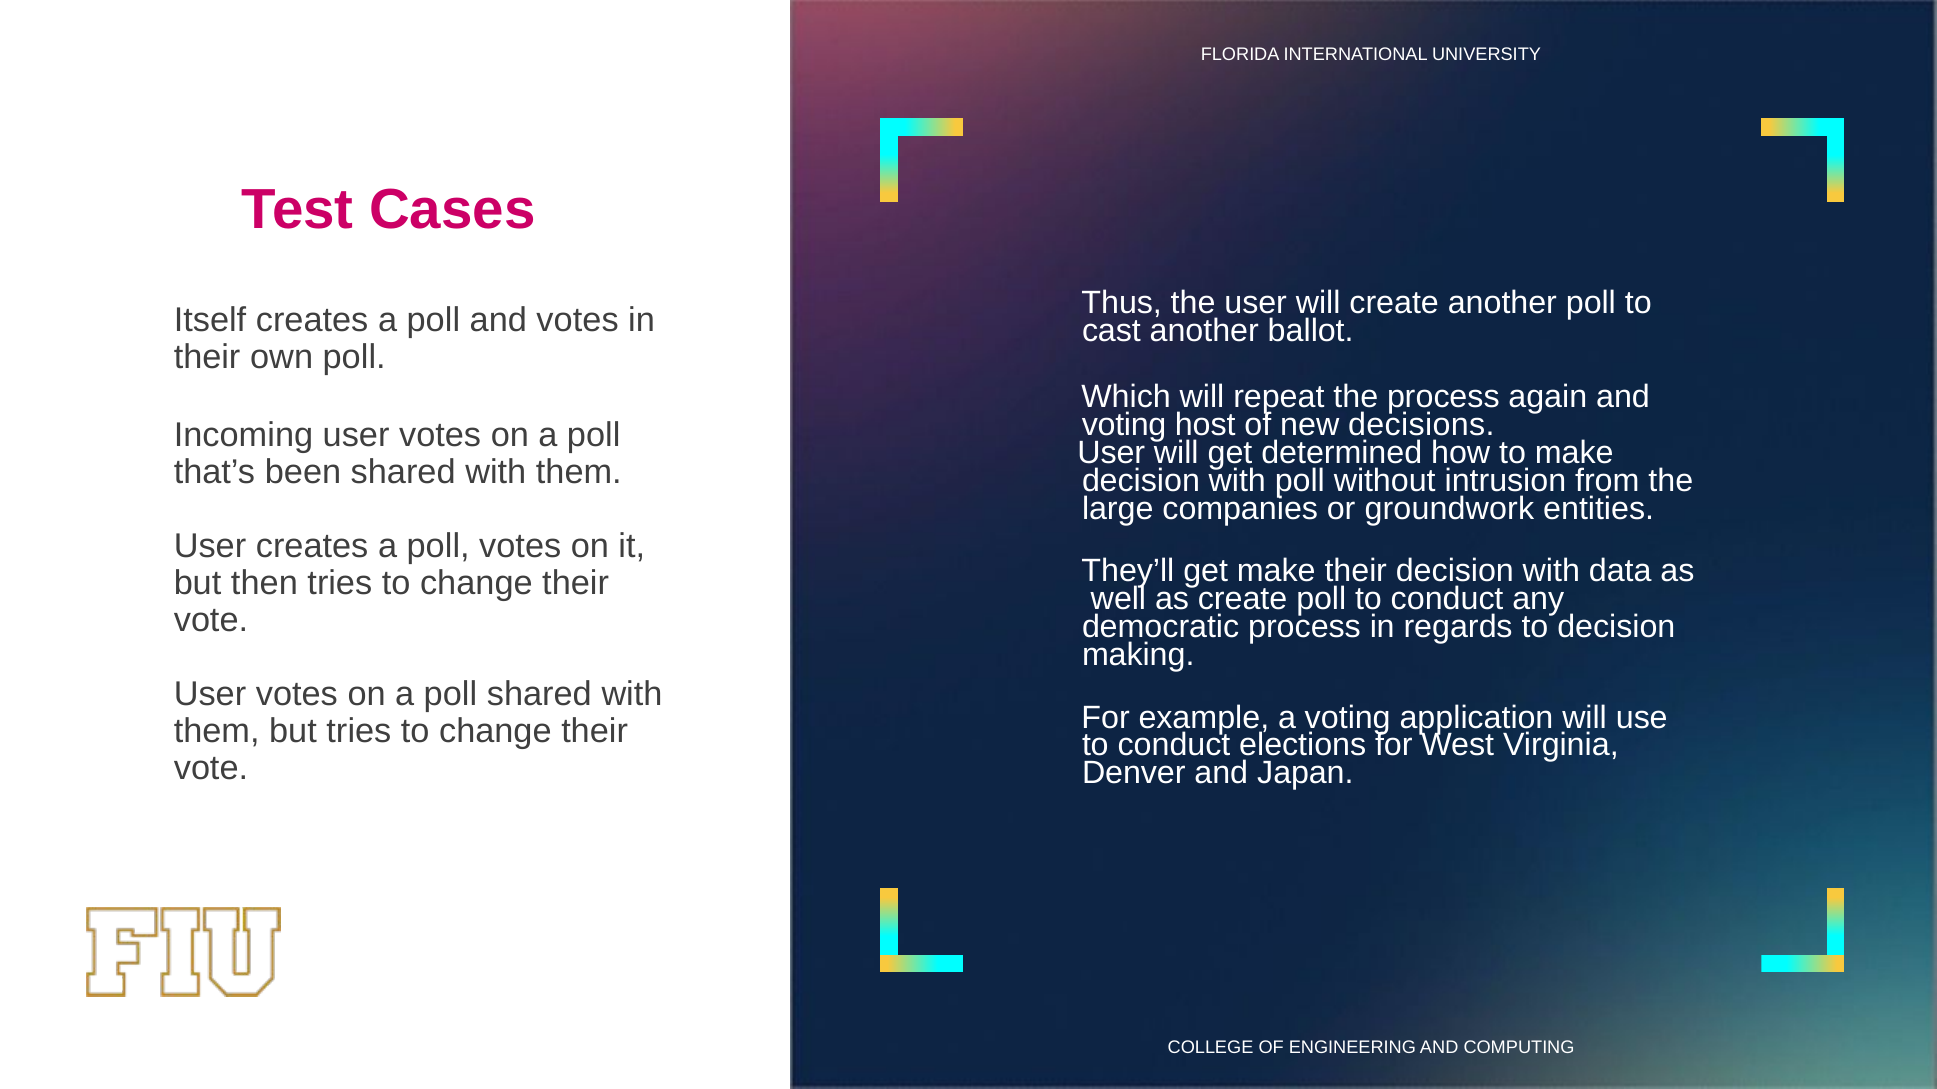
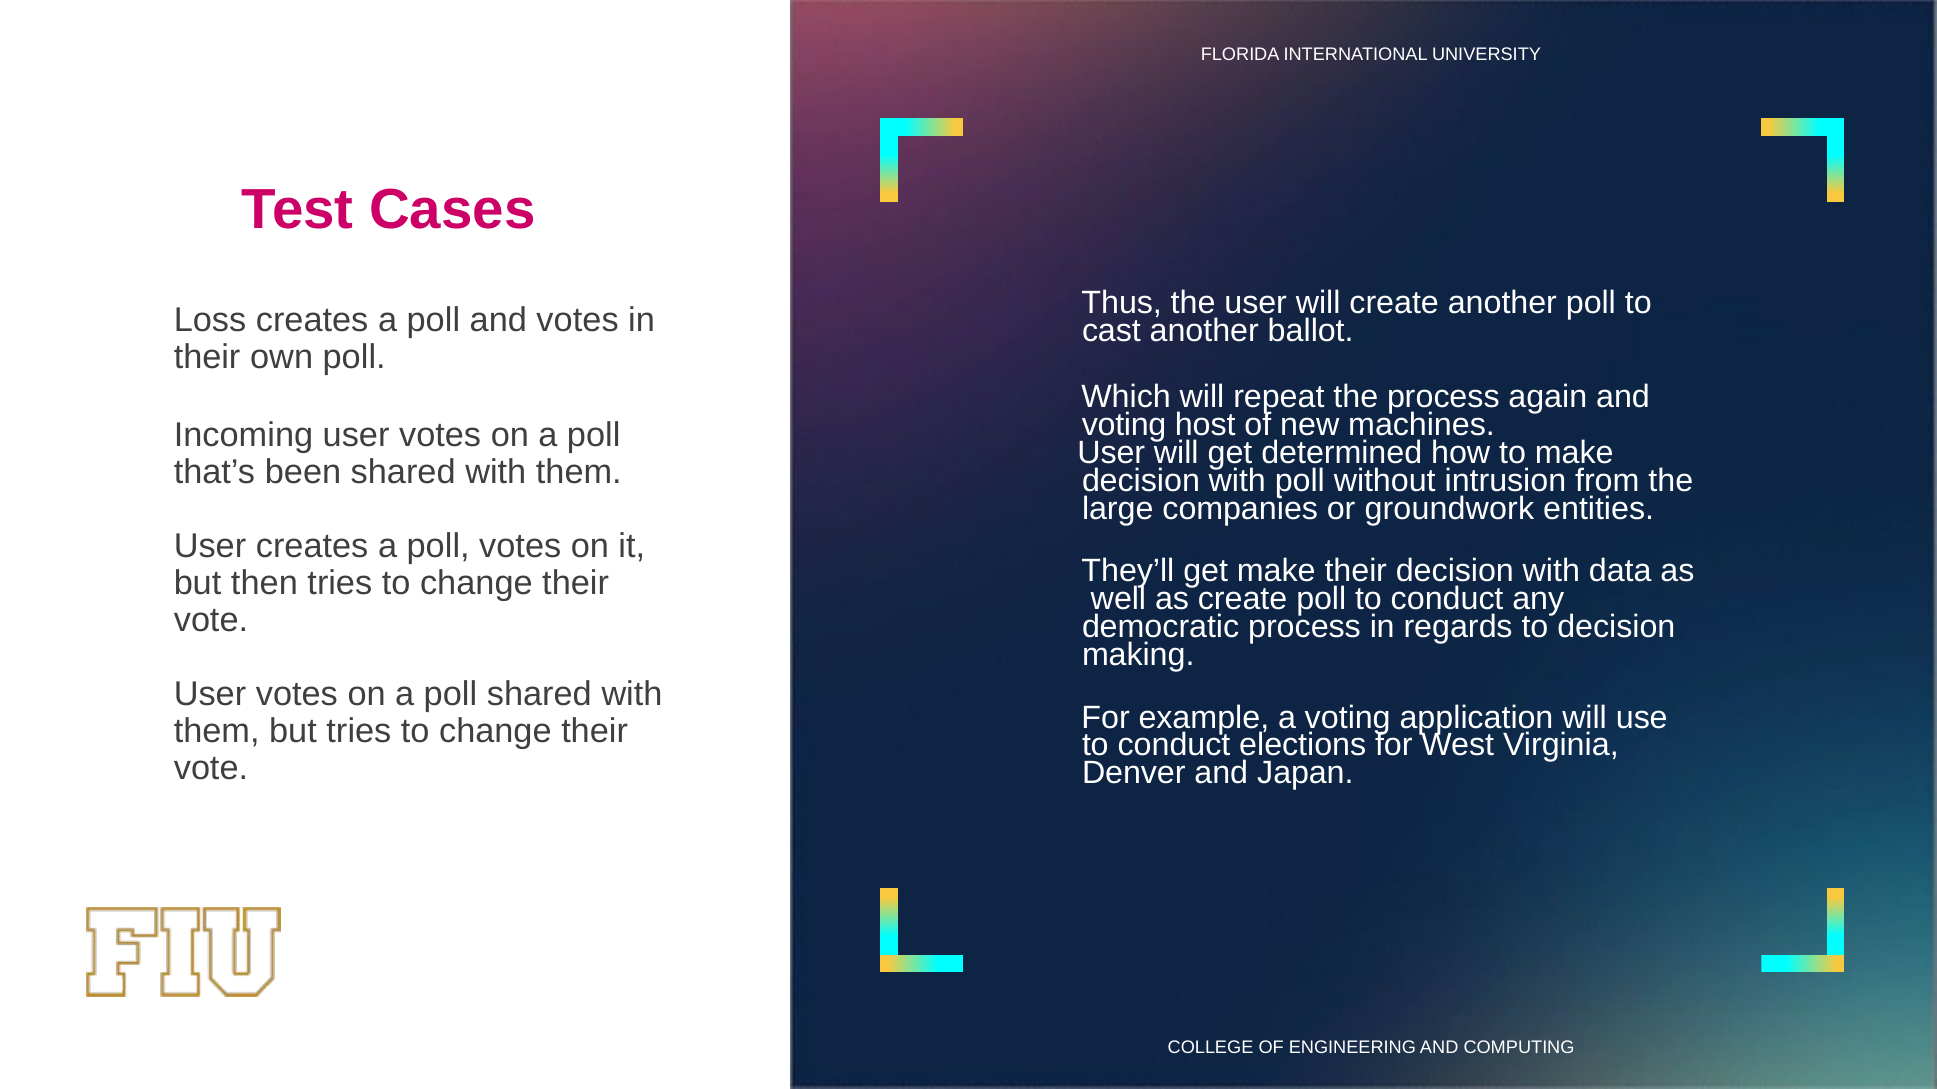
Itself: Itself -> Loss
decisions: decisions -> machines
